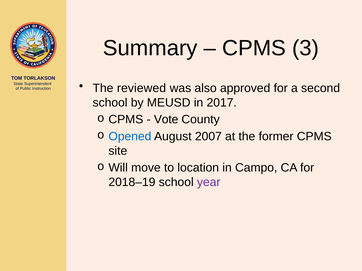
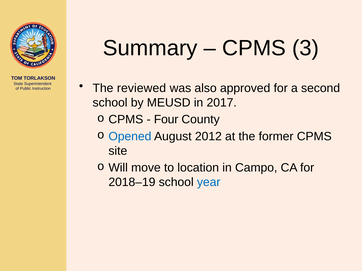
Vote: Vote -> Four
2007: 2007 -> 2012
year colour: purple -> blue
